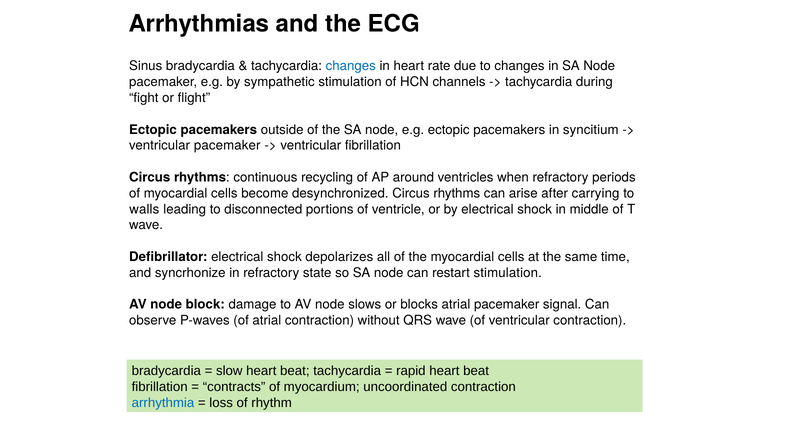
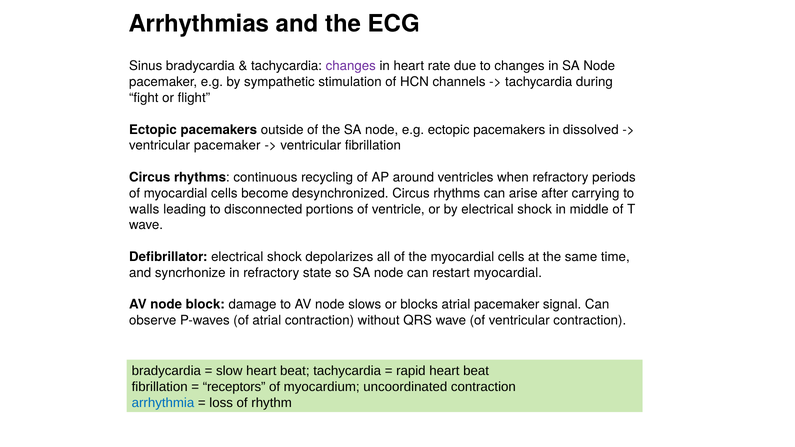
changes at (351, 66) colour: blue -> purple
syncitium: syncitium -> dissolved
restart stimulation: stimulation -> myocardial
contracts: contracts -> receptors
